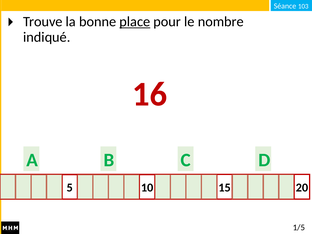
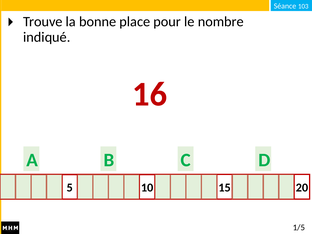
place underline: present -> none
